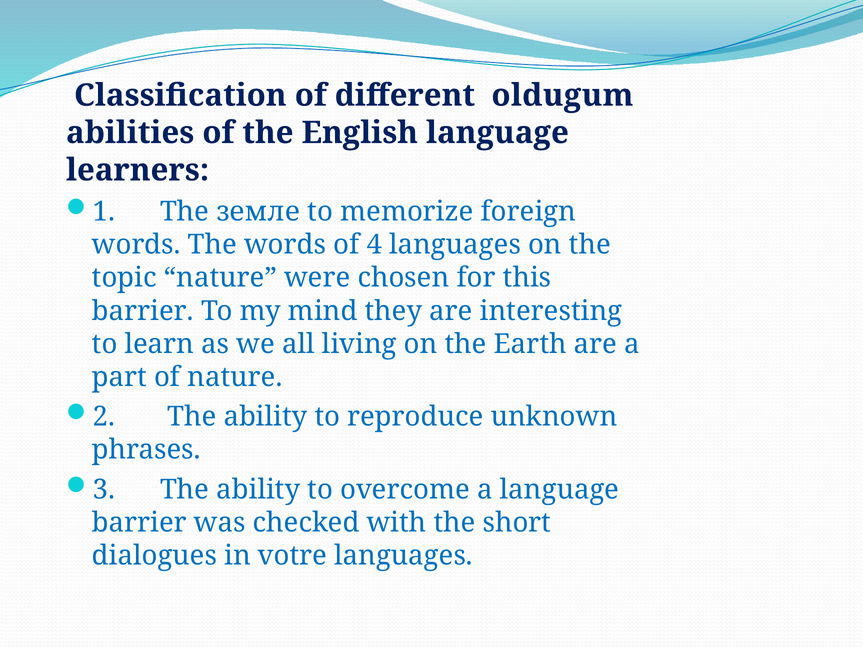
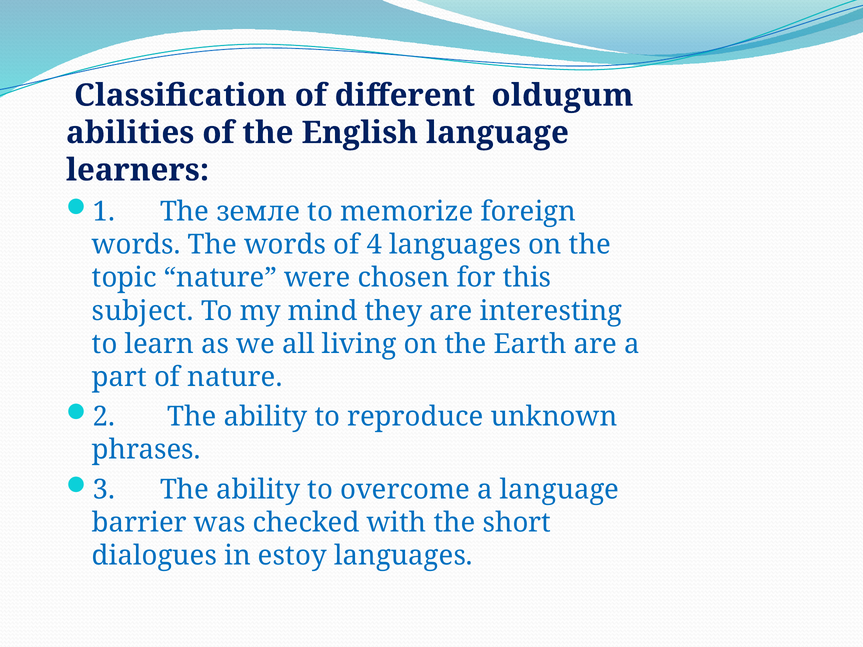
barrier at (143, 311): barrier -> subject
votre: votre -> estoy
